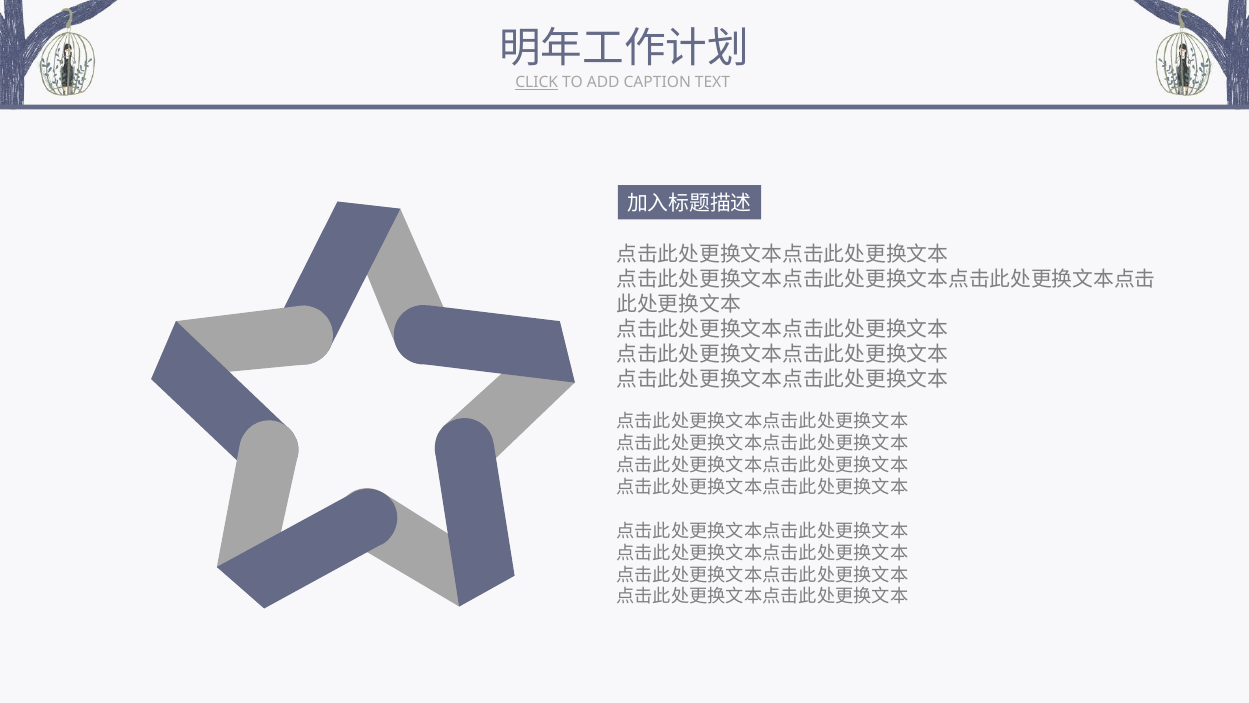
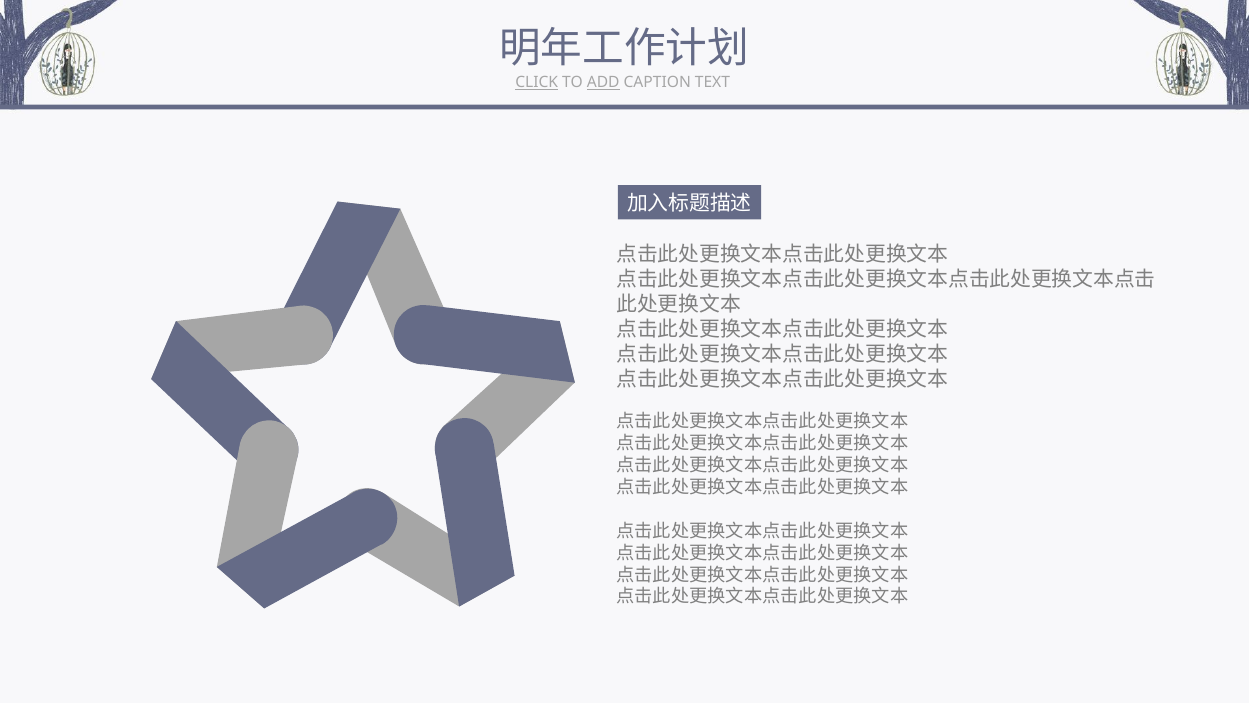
ADD underline: none -> present
